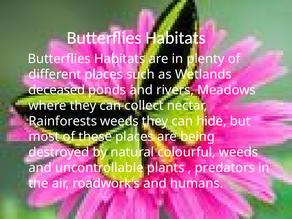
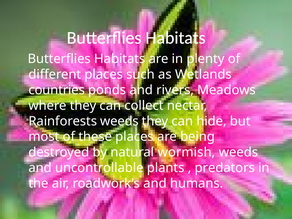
deceased: deceased -> countries
colourful: colourful -> wormish
